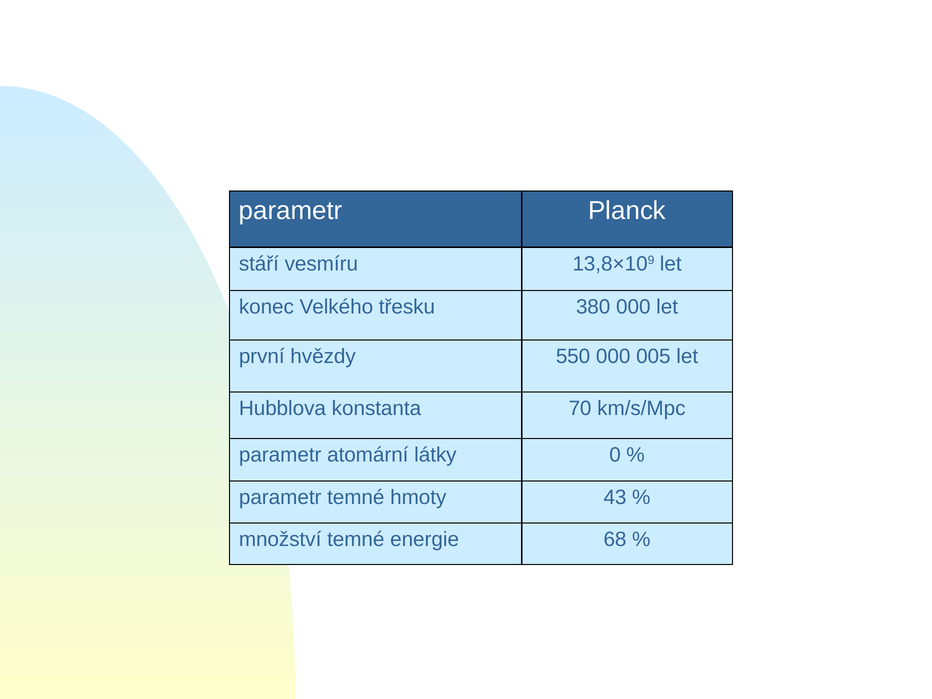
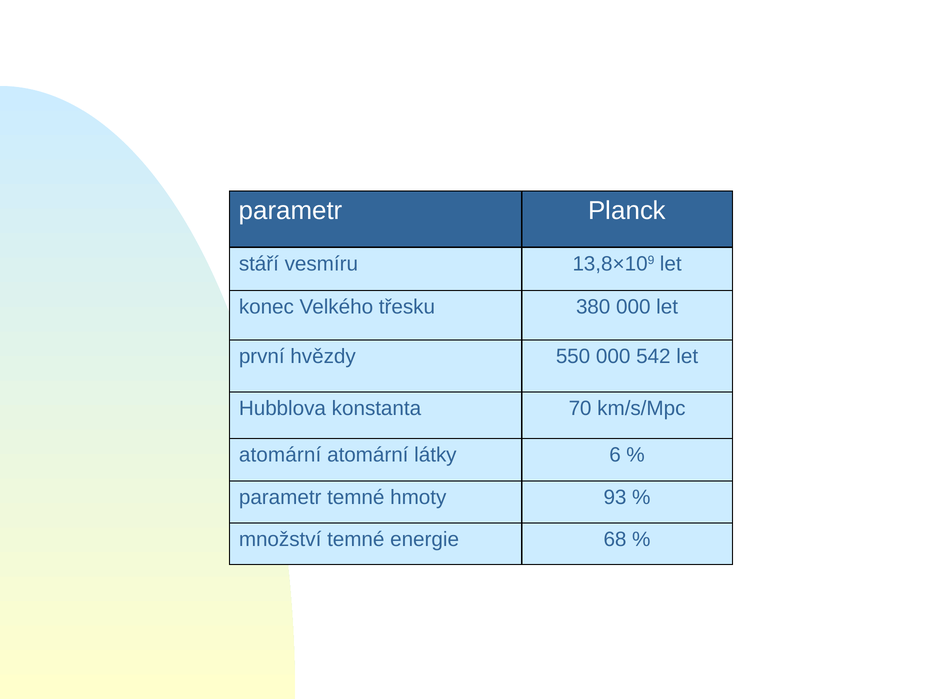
005: 005 -> 542
parametr at (280, 455): parametr -> atomární
0: 0 -> 6
43: 43 -> 93
